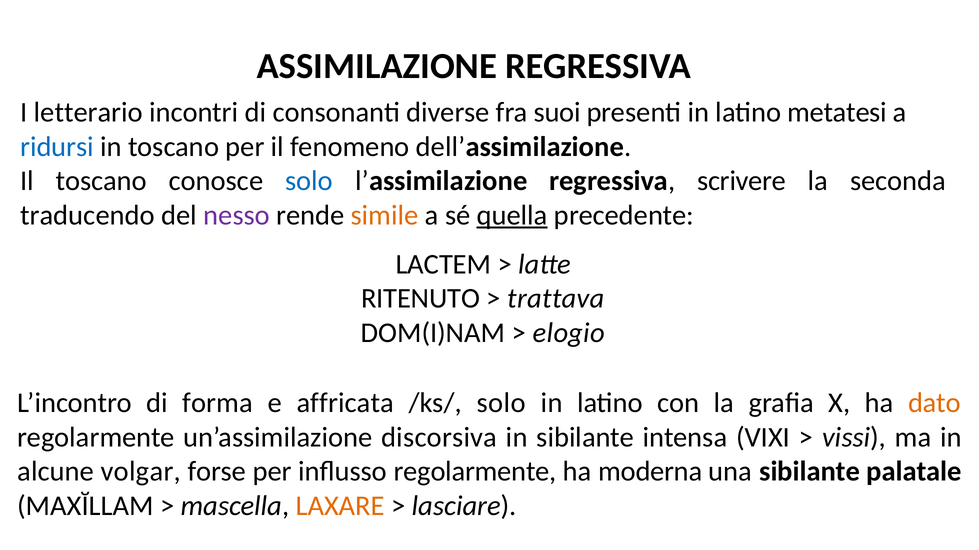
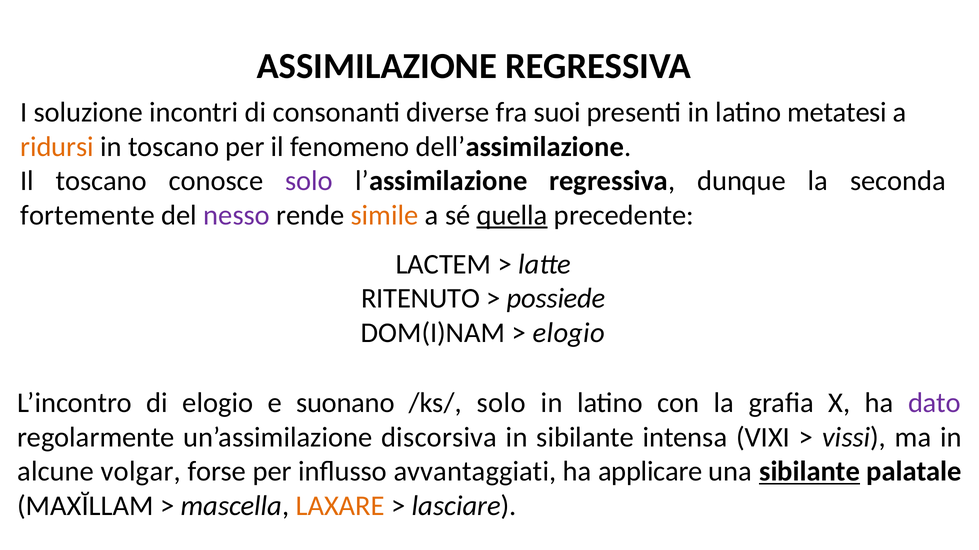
letterario: letterario -> soluzione
ridursi colour: blue -> orange
solo at (309, 181) colour: blue -> purple
scrivere: scrivere -> dunque
traducendo: traducendo -> fortemente
trattava: trattava -> possiede
di forma: forma -> elogio
affricata: affricata -> suonano
dato colour: orange -> purple
influsso regolarmente: regolarmente -> avvantaggiati
moderna: moderna -> applicare
sibilante at (810, 472) underline: none -> present
